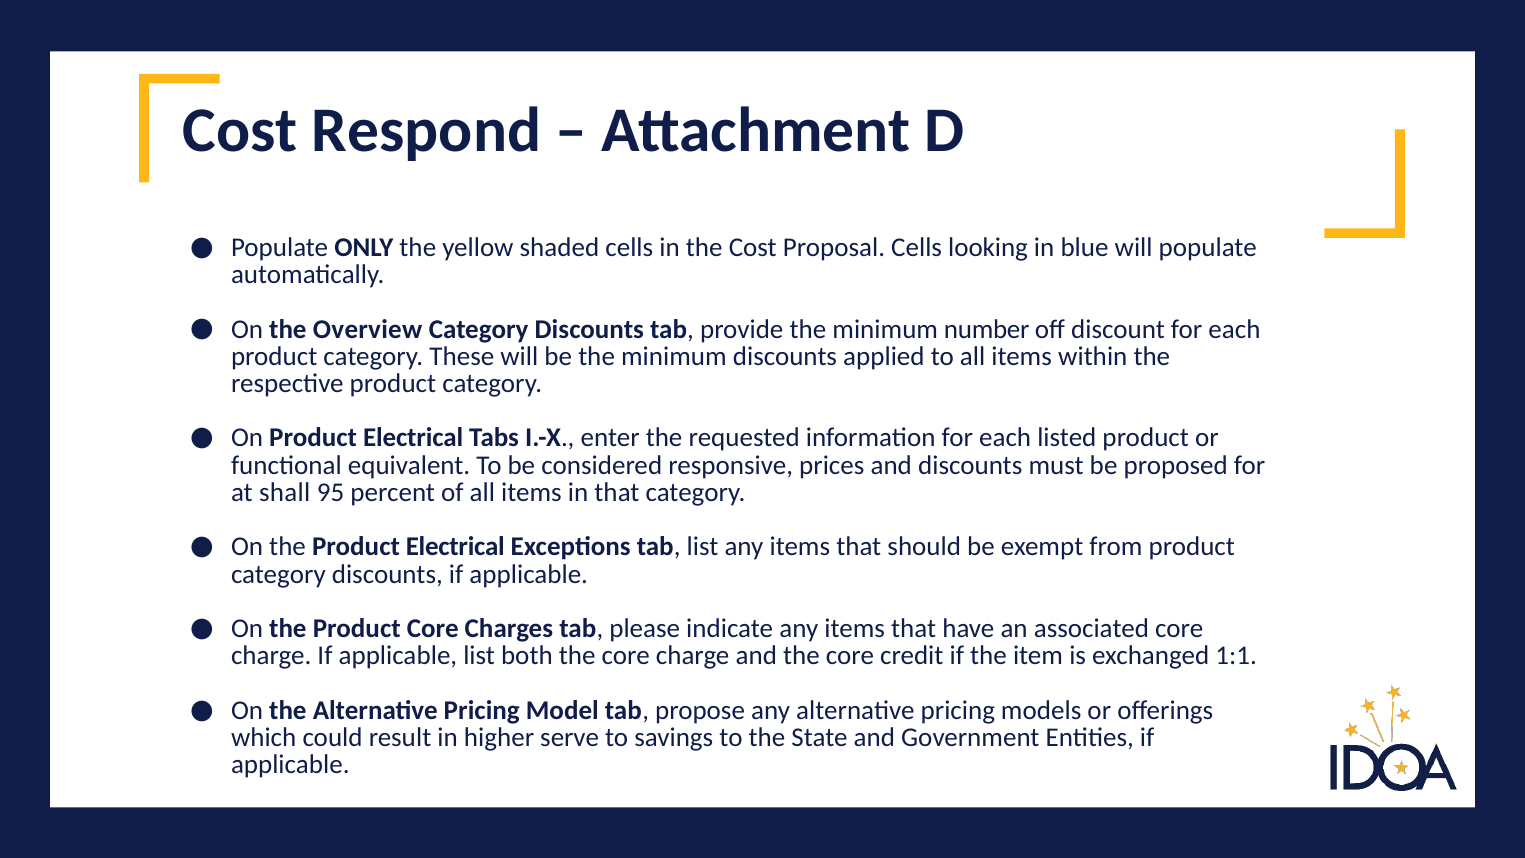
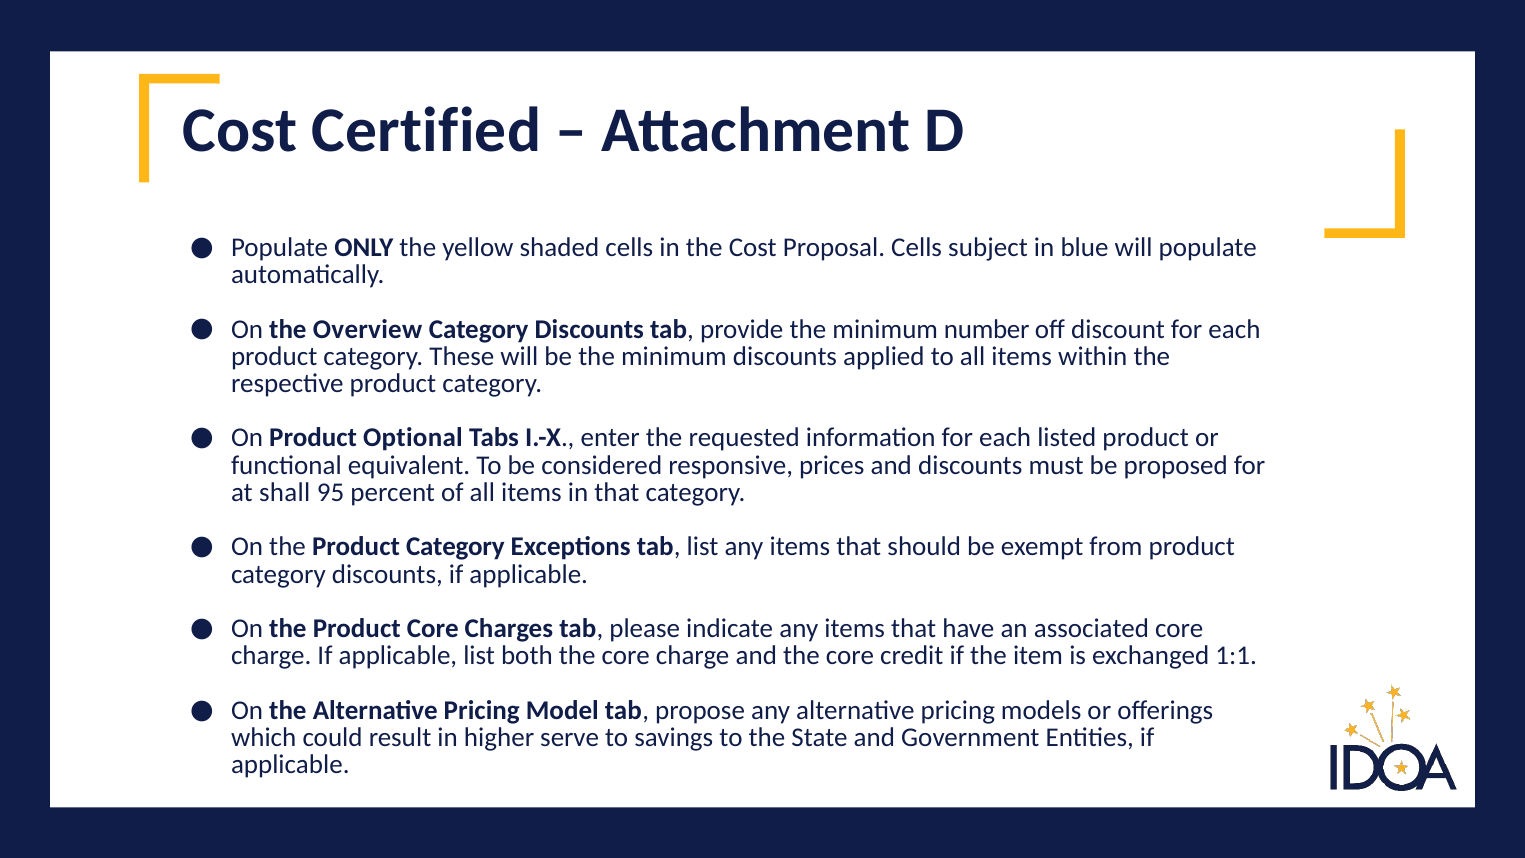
Respond: Respond -> Certified
looking: looking -> subject
On Product Electrical: Electrical -> Optional
the Product Electrical: Electrical -> Category
